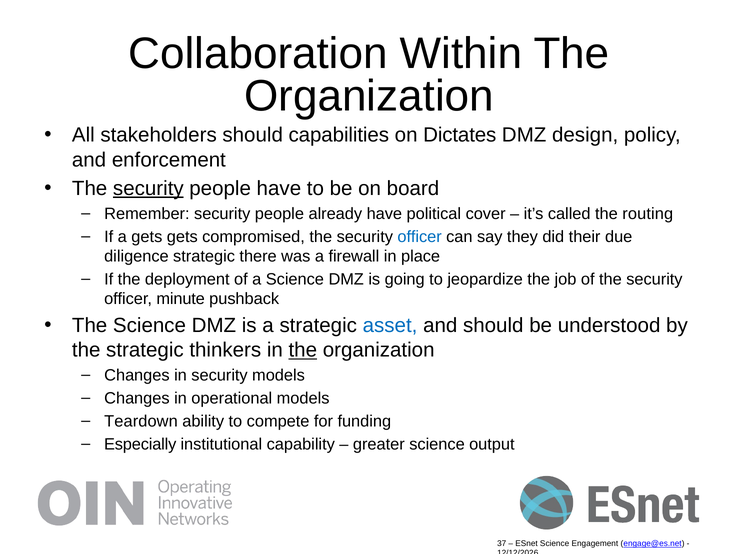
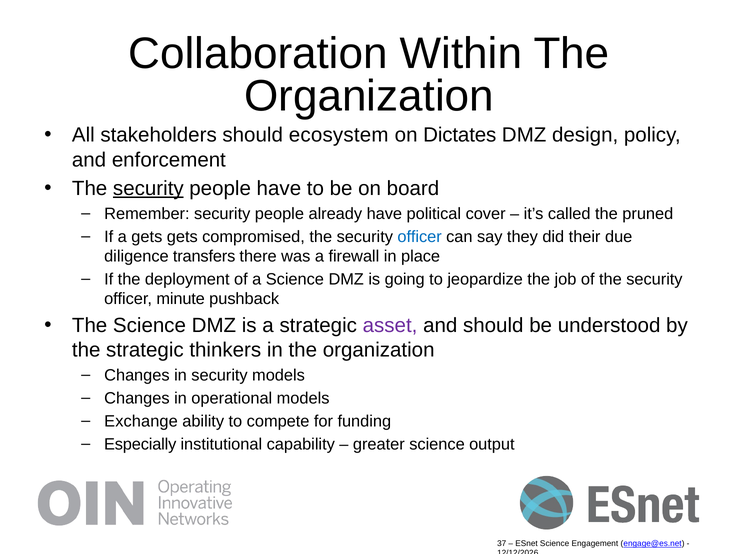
capabilities: capabilities -> ecosystem
routing: routing -> pruned
diligence strategic: strategic -> transfers
asset colour: blue -> purple
the at (303, 350) underline: present -> none
Teardown: Teardown -> Exchange
